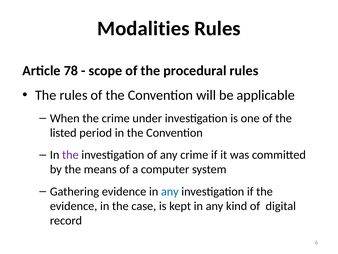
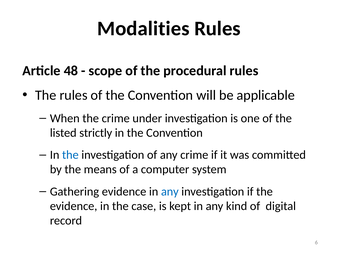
78: 78 -> 48
period: period -> strictly
the at (70, 155) colour: purple -> blue
